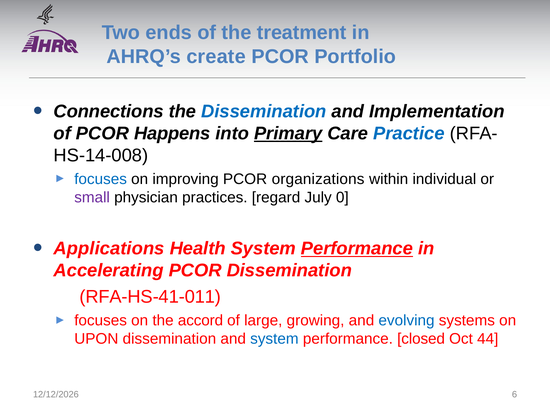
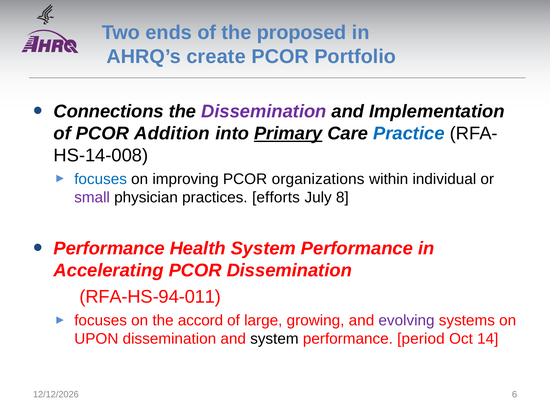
treatment: treatment -> proposed
Dissemination at (264, 111) colour: blue -> purple
Happens: Happens -> Addition
regard: regard -> efforts
0: 0 -> 8
Applications at (109, 248): Applications -> Performance
Performance at (357, 248) underline: present -> none
RFA-HS-41-011: RFA-HS-41-011 -> RFA-HS-94-011
evolving colour: blue -> purple
system at (274, 338) colour: blue -> black
closed: closed -> period
44: 44 -> 14
